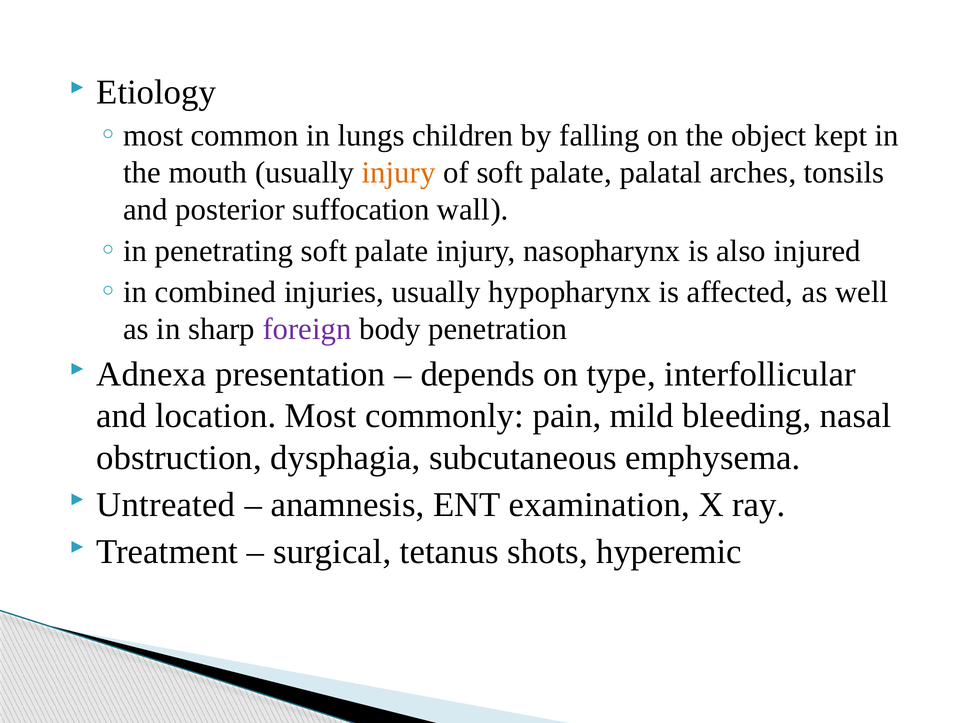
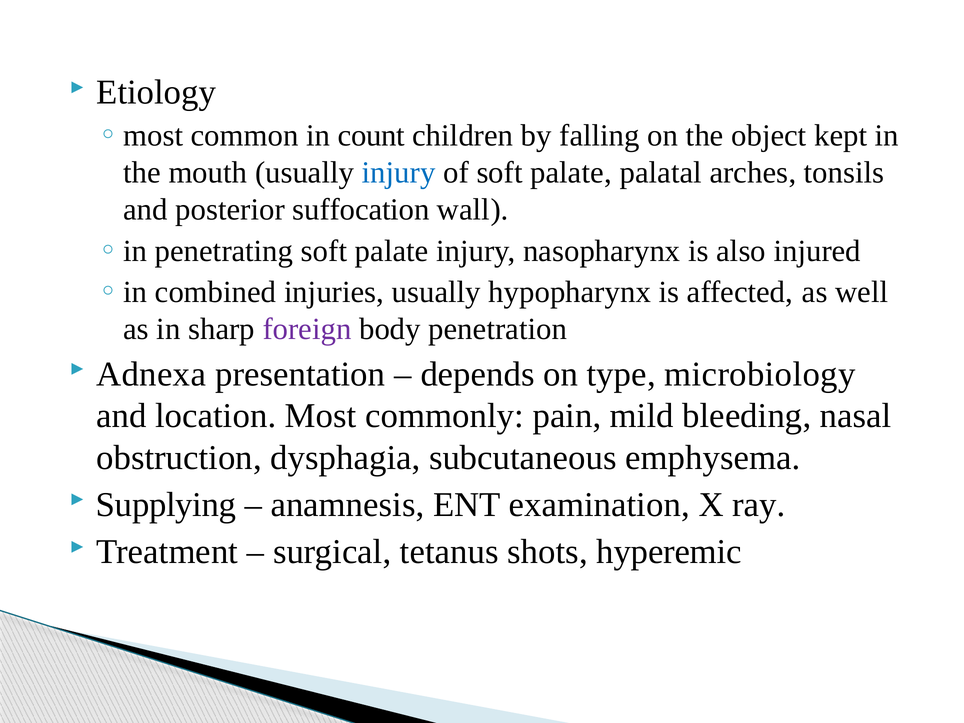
lungs: lungs -> count
injury at (399, 173) colour: orange -> blue
interfollicular: interfollicular -> microbiology
Untreated: Untreated -> Supplying
